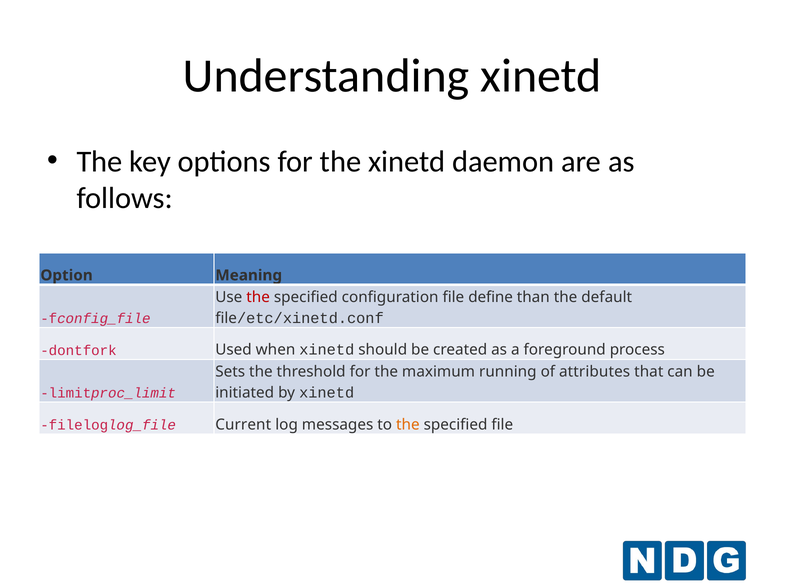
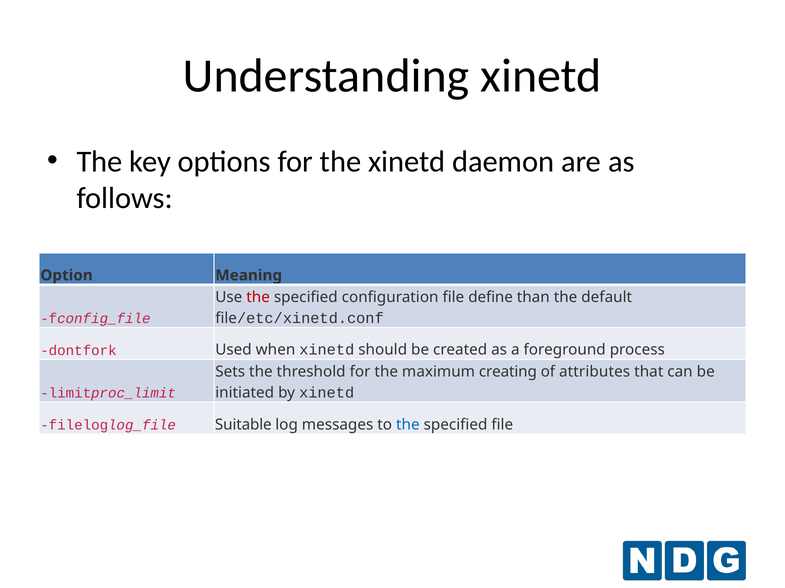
running: running -> creating
Current: Current -> Suitable
the at (408, 425) colour: orange -> blue
